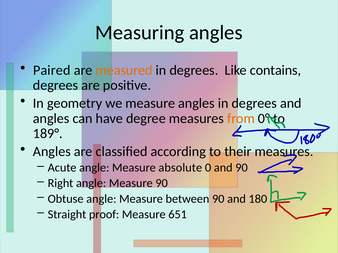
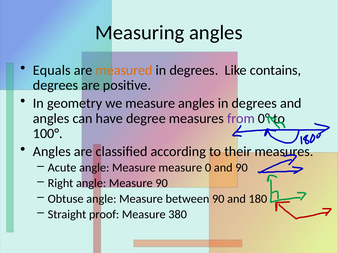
Paired: Paired -> Equals
from colour: orange -> purple
189°: 189° -> 100°
Measure absolute: absolute -> measure
651: 651 -> 380
